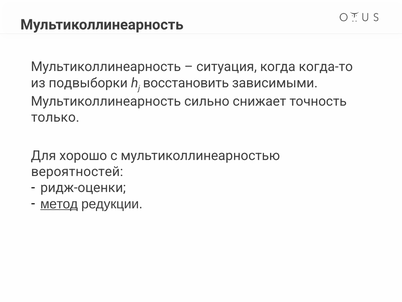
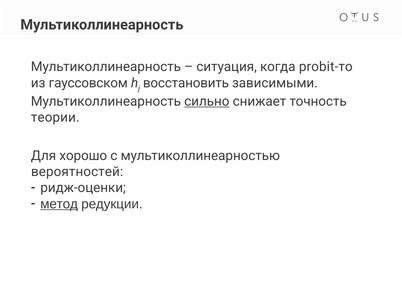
когда-то: когда-то -> probit-то
подвыборки: подвыборки -> гауссовском
сильно underline: none -> present
только: только -> теории
